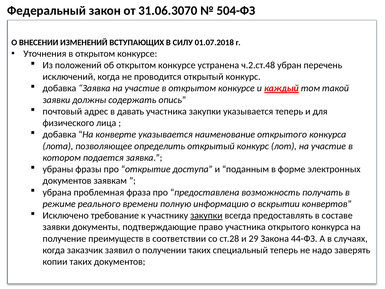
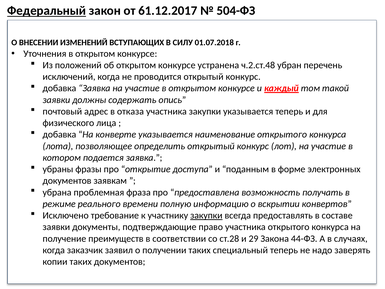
Федеральный underline: none -> present
31.06.3070: 31.06.3070 -> 61.12.2017
давать: давать -> отказа
